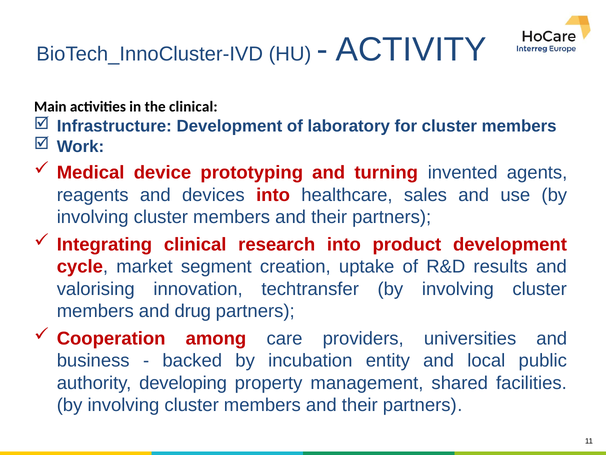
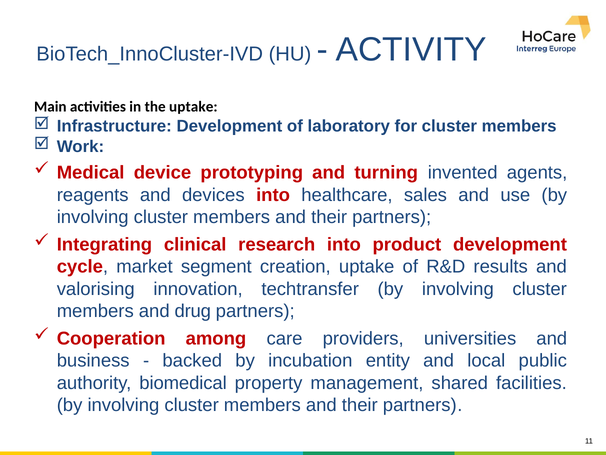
the clinical: clinical -> uptake
developing: developing -> biomedical
